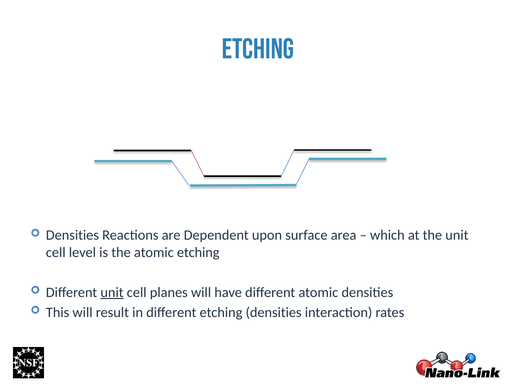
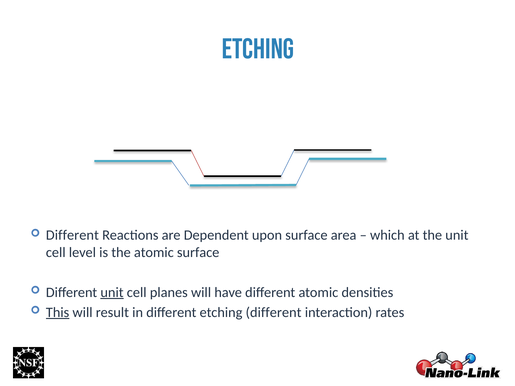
Densities at (72, 235): Densities -> Different
atomic etching: etching -> surface
This underline: none -> present
etching densities: densities -> different
